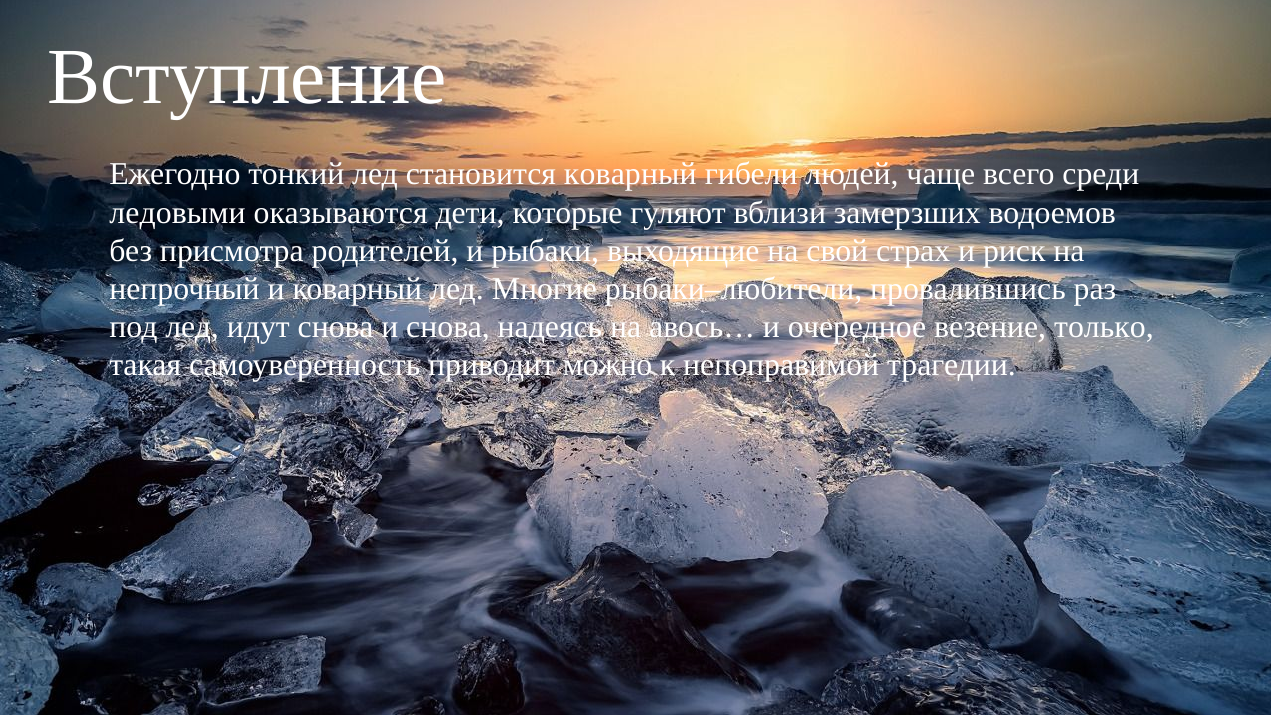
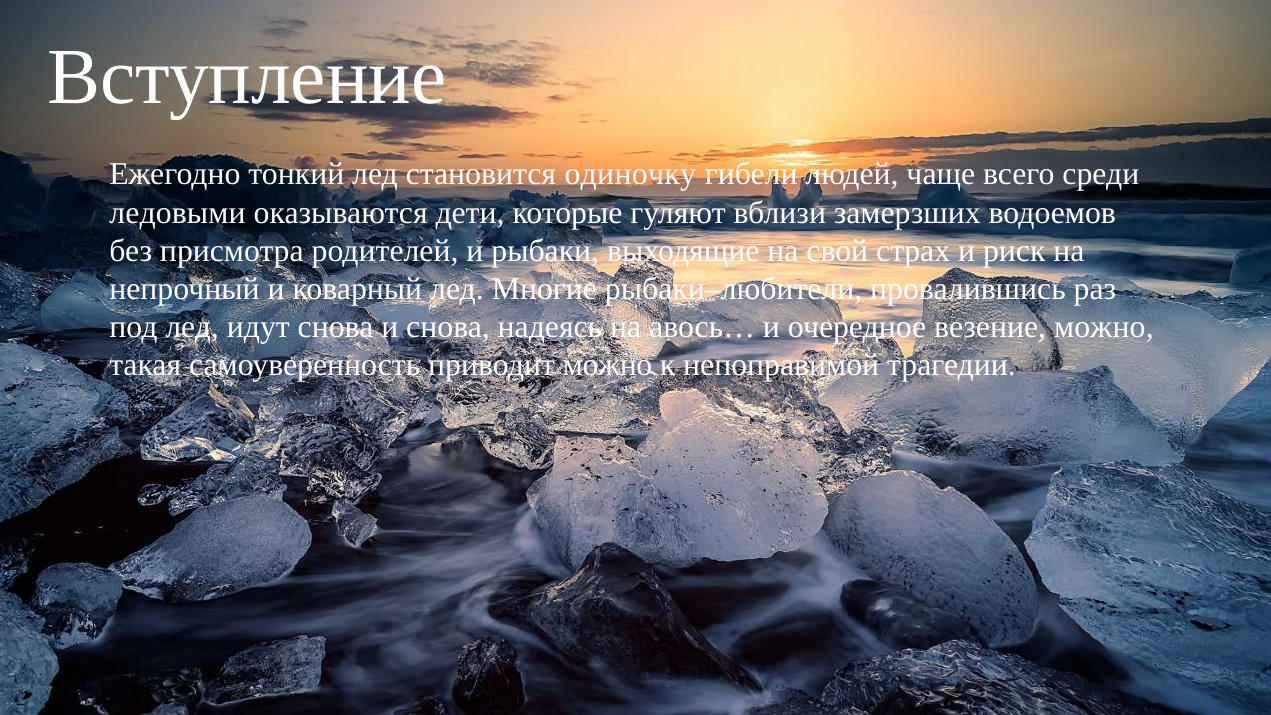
становится коварный: коварный -> одиночку
везение только: только -> можно
